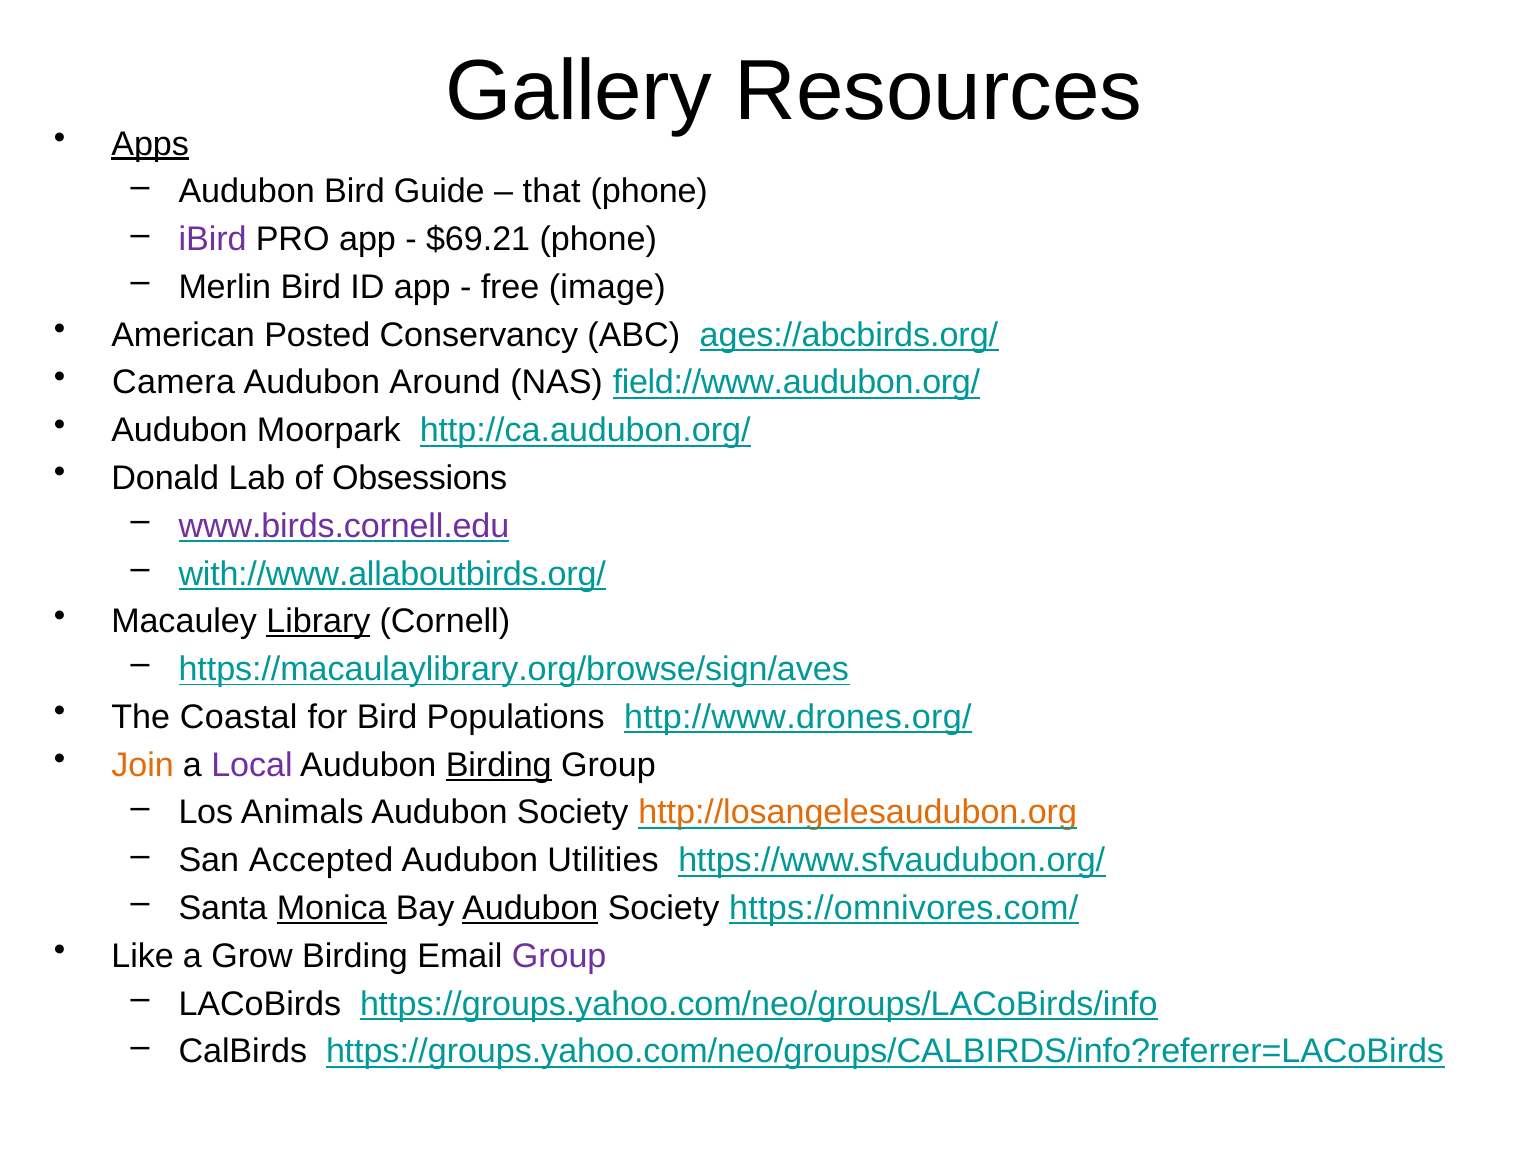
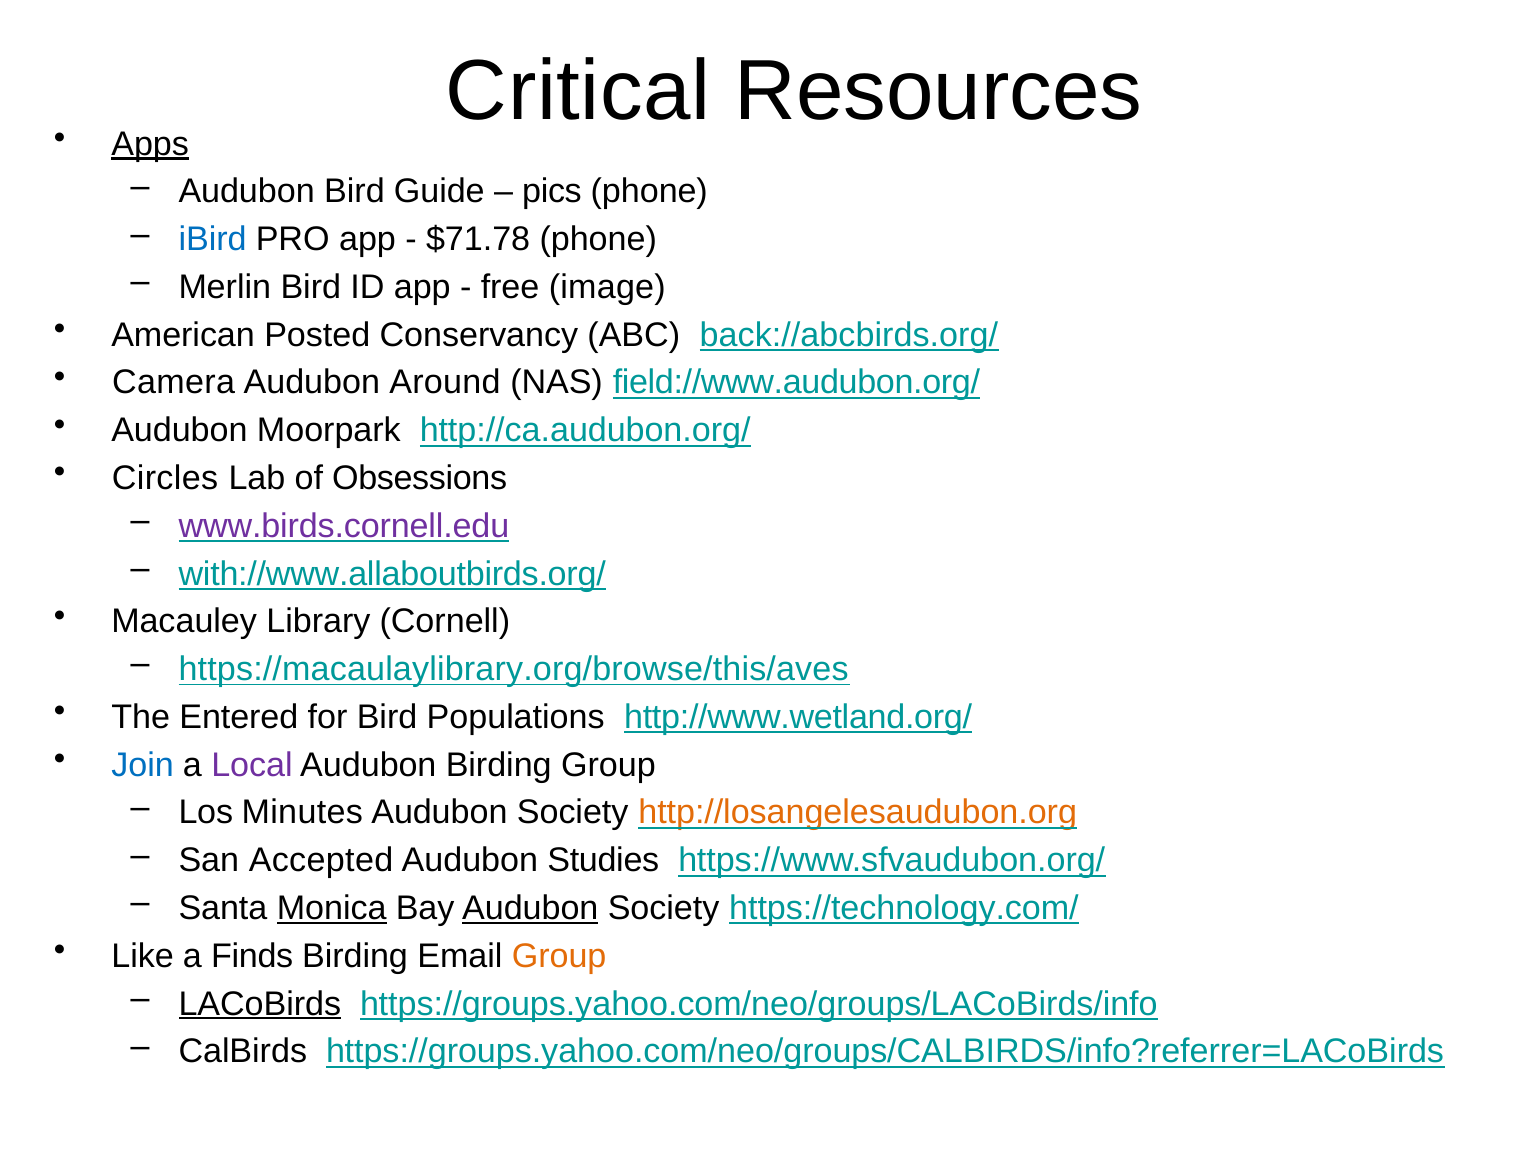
Gallery: Gallery -> Critical
that: that -> pics
iBird colour: purple -> blue
$69.21: $69.21 -> $71.78
ages://abcbirds.org/: ages://abcbirds.org/ -> back://abcbirds.org/
Donald: Donald -> Circles
Library underline: present -> none
https://macaulaylibrary.org/browse/sign/aves: https://macaulaylibrary.org/browse/sign/aves -> https://macaulaylibrary.org/browse/this/aves
Coastal: Coastal -> Entered
http://www.drones.org/: http://www.drones.org/ -> http://www.wetland.org/
Join colour: orange -> blue
Birding at (499, 765) underline: present -> none
Animals: Animals -> Minutes
Utilities: Utilities -> Studies
https://omnivores.com/: https://omnivores.com/ -> https://technology.com/
Grow: Grow -> Finds
Group at (559, 956) colour: purple -> orange
LACoBirds underline: none -> present
